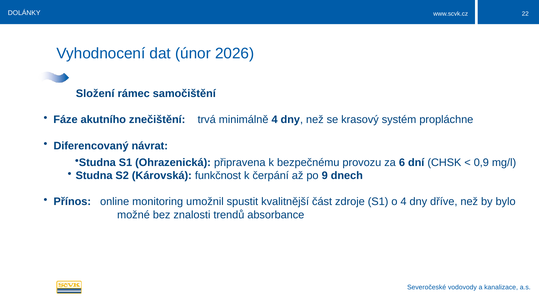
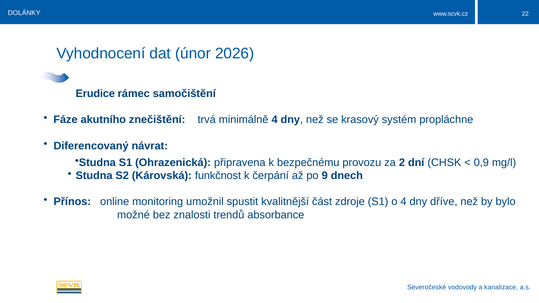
Složení: Složení -> Erudice
6: 6 -> 2
